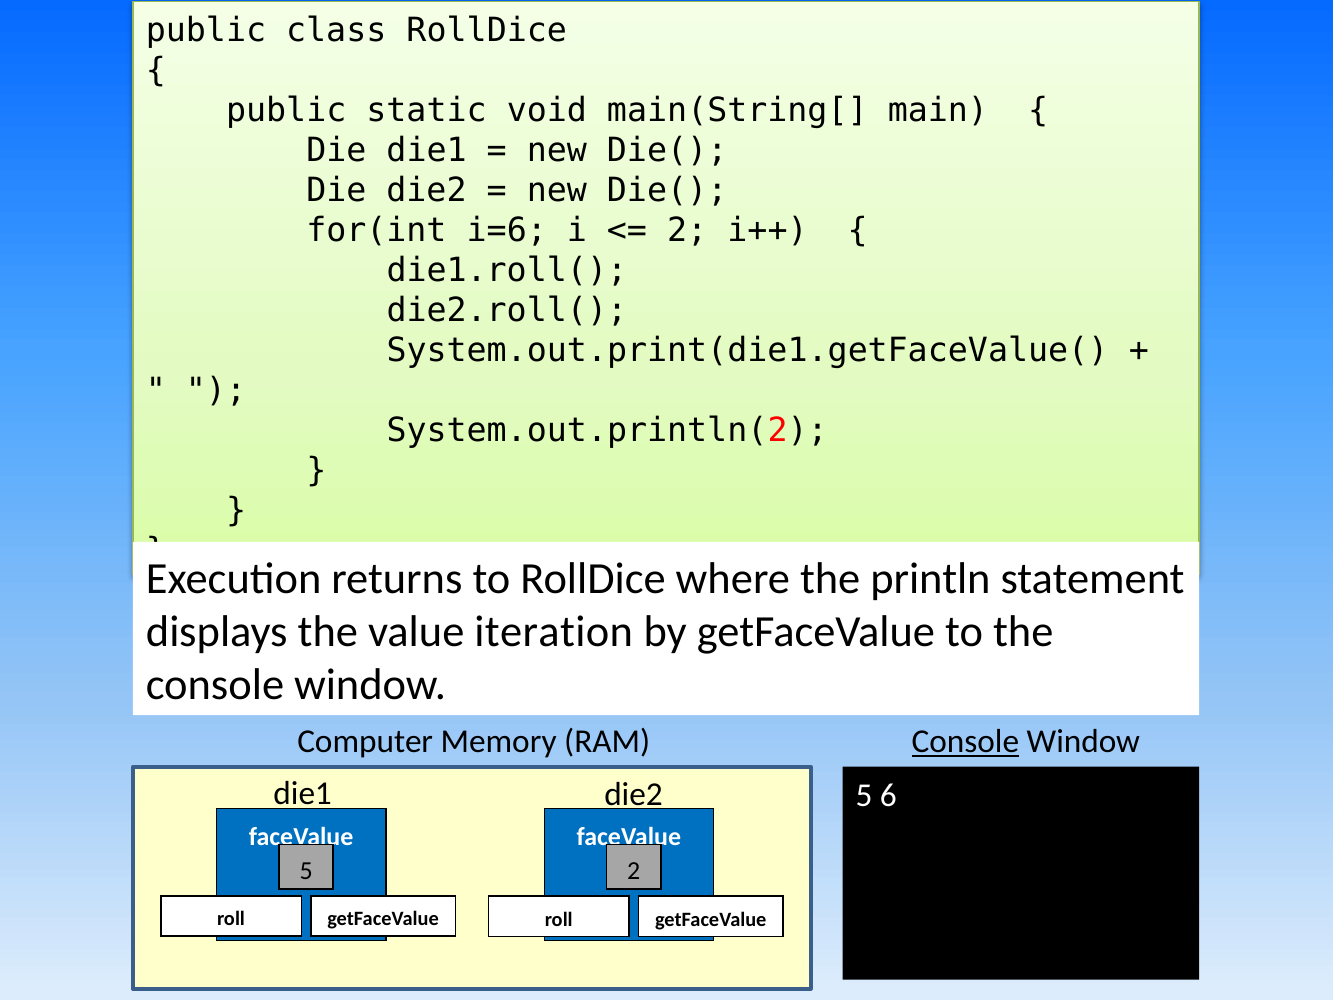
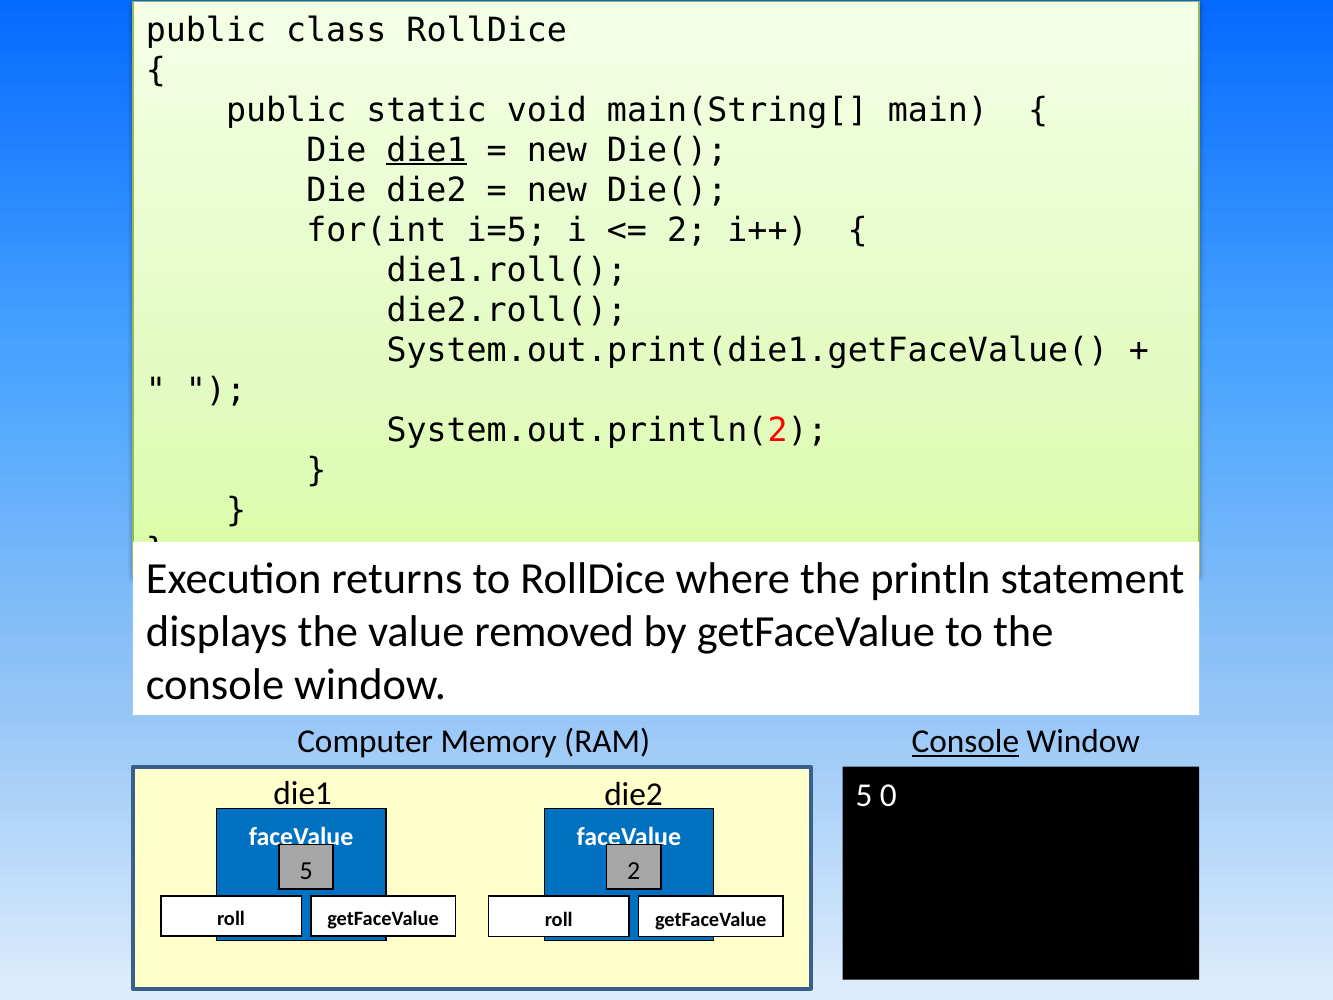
die1 at (427, 150) underline: none -> present
i=6: i=6 -> i=5
iteration: iteration -> removed
6: 6 -> 0
